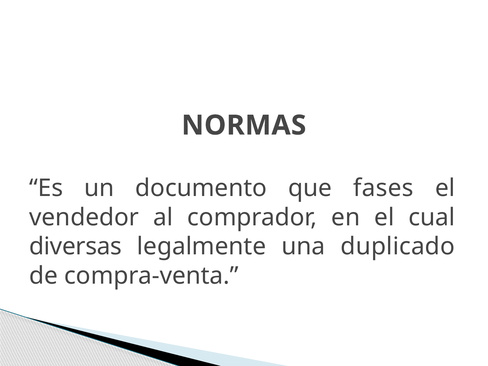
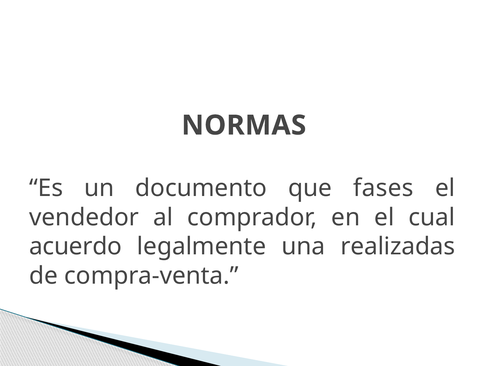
diversas: diversas -> acuerdo
duplicado: duplicado -> realizadas
